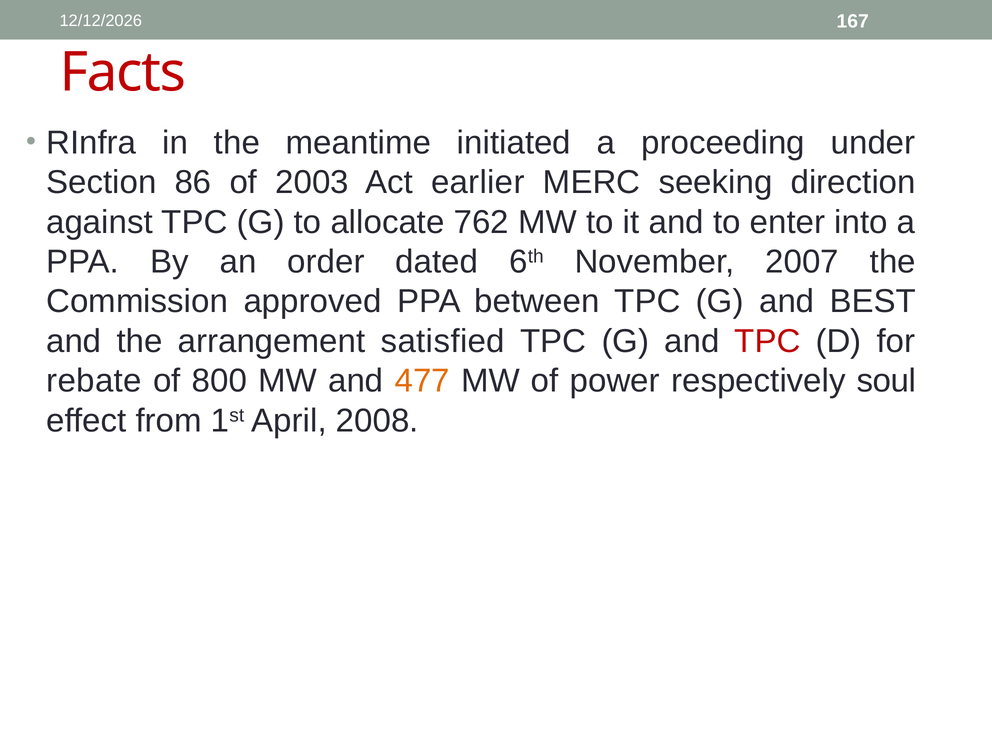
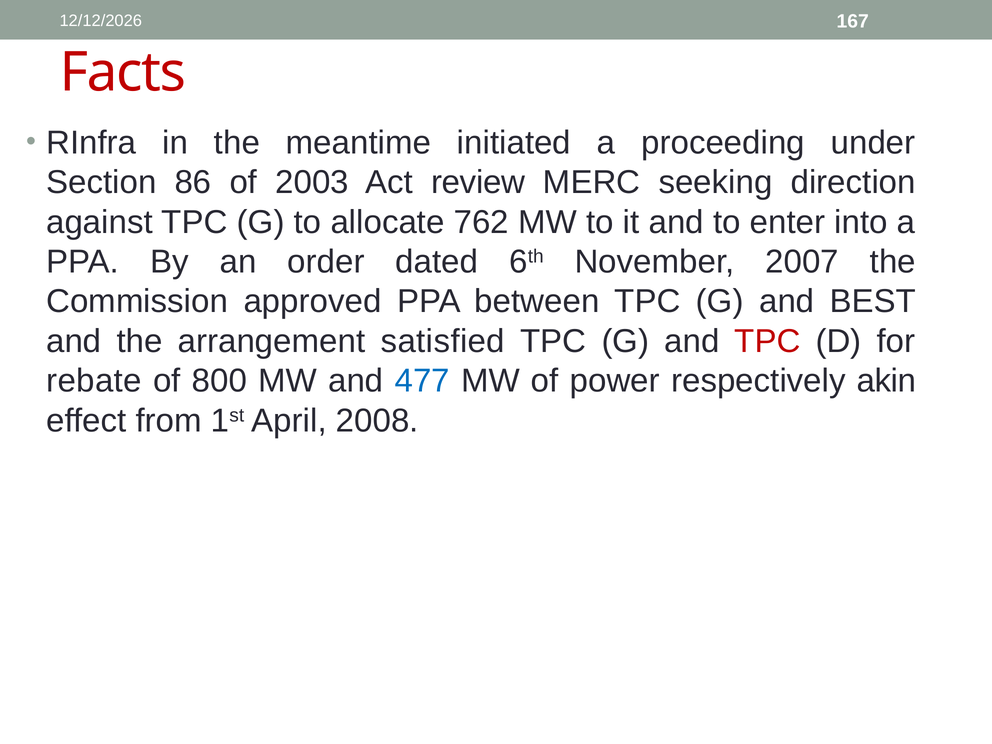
earlier: earlier -> review
477 colour: orange -> blue
soul: soul -> akin
